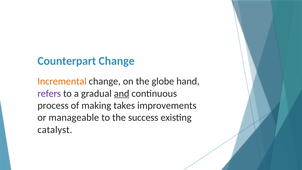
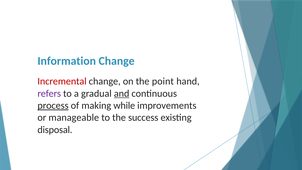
Counterpart: Counterpart -> Information
Incremental colour: orange -> red
globe: globe -> point
process underline: none -> present
takes: takes -> while
catalyst: catalyst -> disposal
